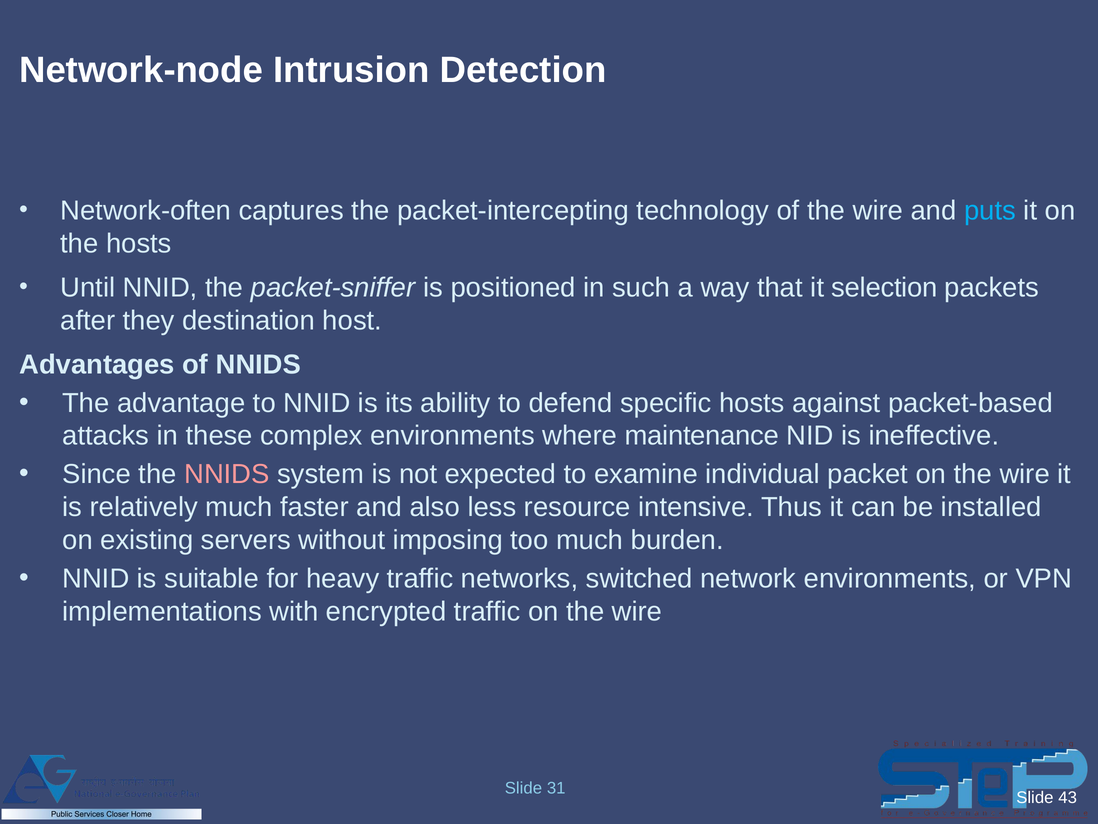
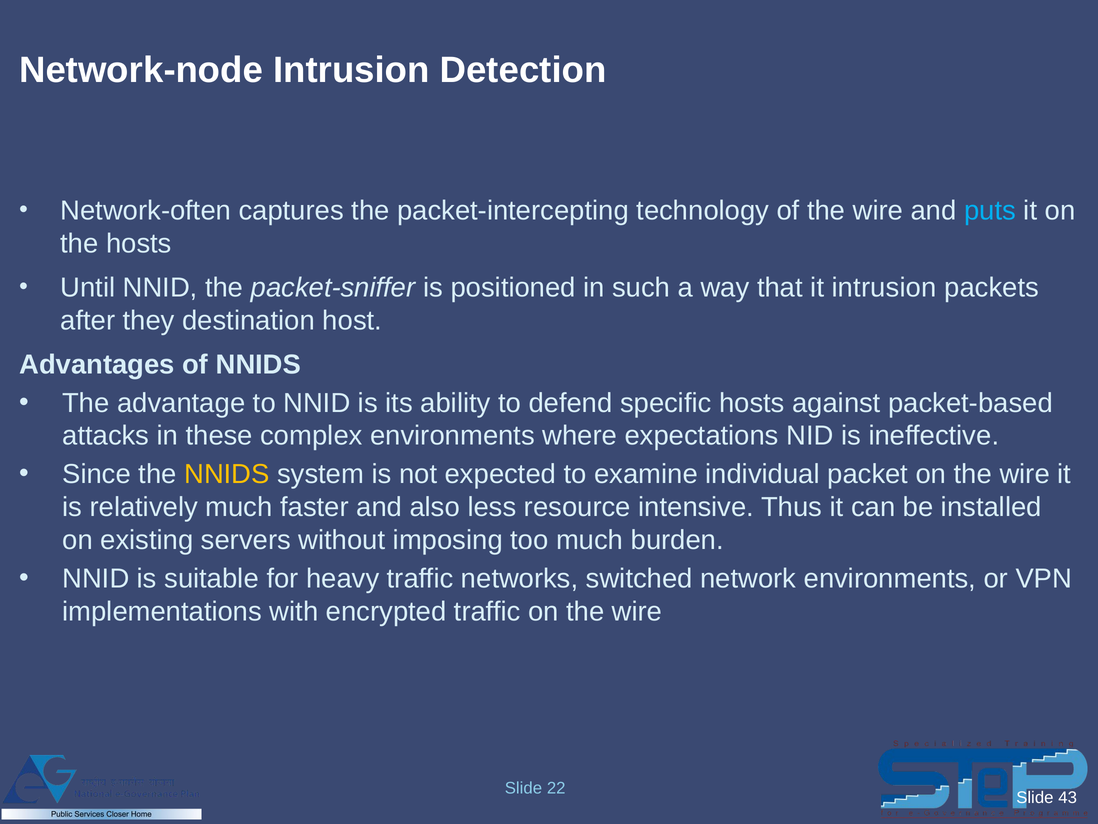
it selection: selection -> intrusion
maintenance: maintenance -> expectations
NNIDS at (227, 474) colour: pink -> yellow
31: 31 -> 22
